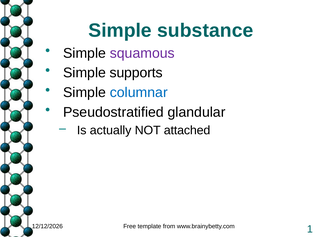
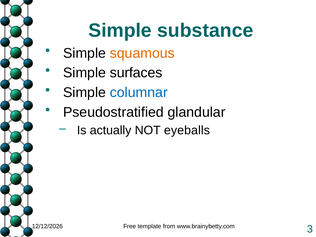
squamous colour: purple -> orange
supports: supports -> surfaces
attached: attached -> eyeballs
1: 1 -> 3
